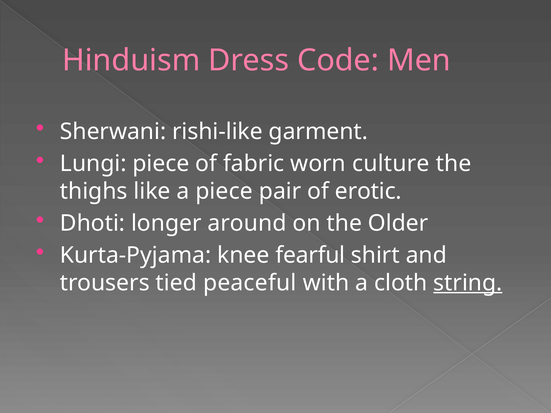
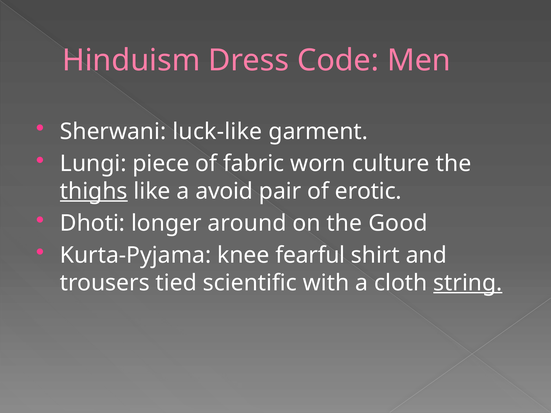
rishi-like: rishi-like -> luck-like
thighs underline: none -> present
a piece: piece -> avoid
Older: Older -> Good
peaceful: peaceful -> scientific
